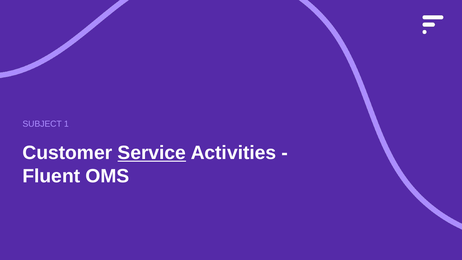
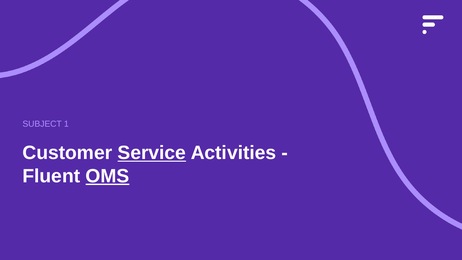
OMS underline: none -> present
